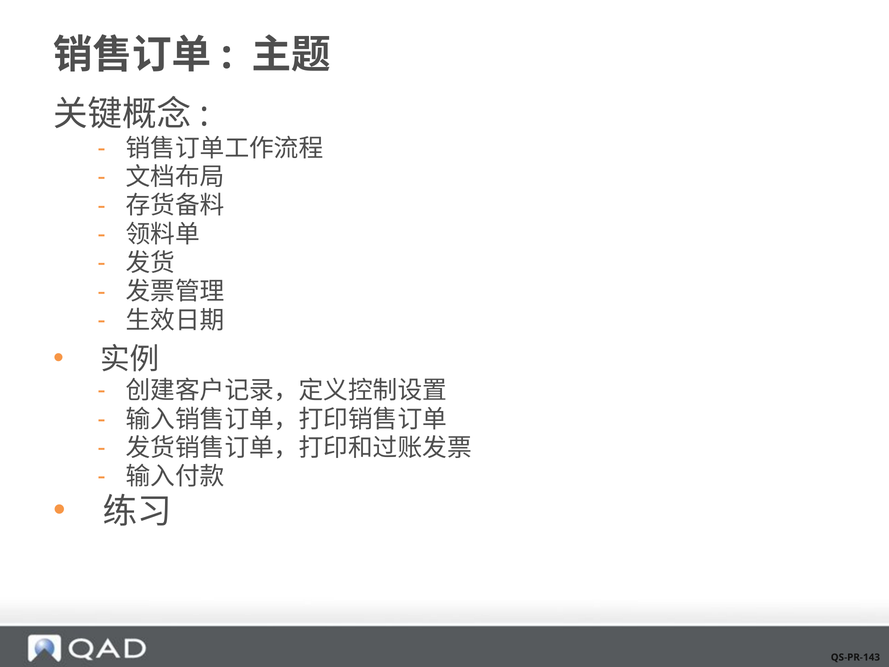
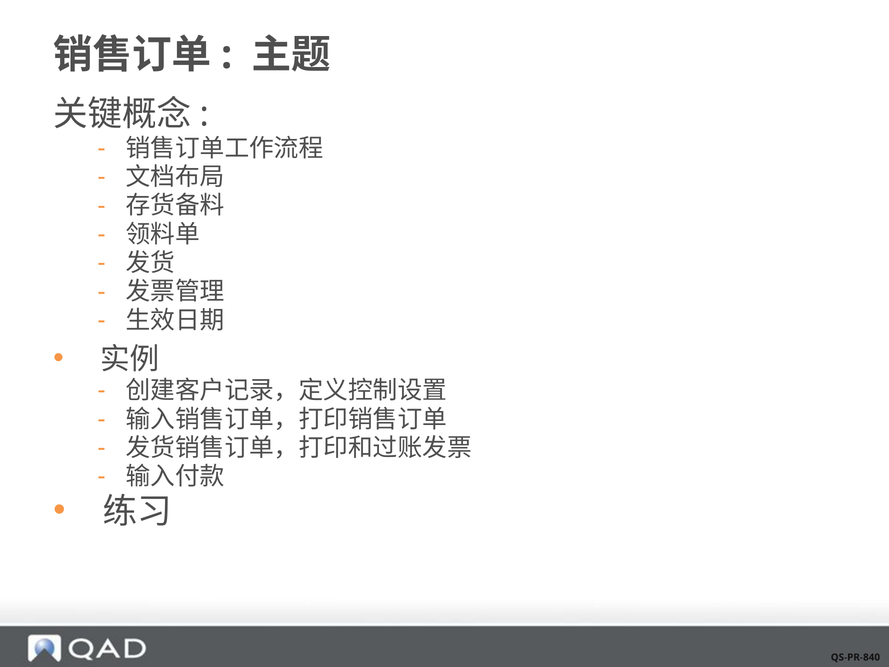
QS-PR-143: QS-PR-143 -> QS-PR-840
